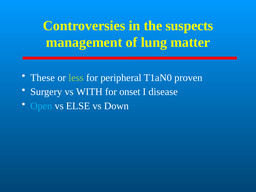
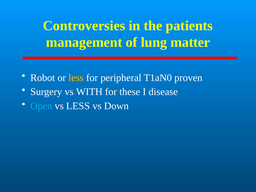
suspects: suspects -> patients
These: These -> Robot
less at (76, 78) colour: light green -> yellow
onset: onset -> these
vs ELSE: ELSE -> LESS
